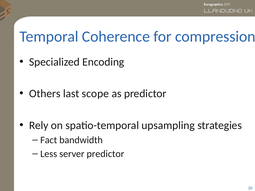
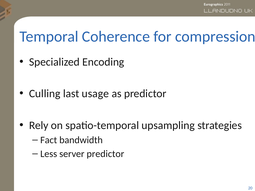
Others: Others -> Culling
scope: scope -> usage
